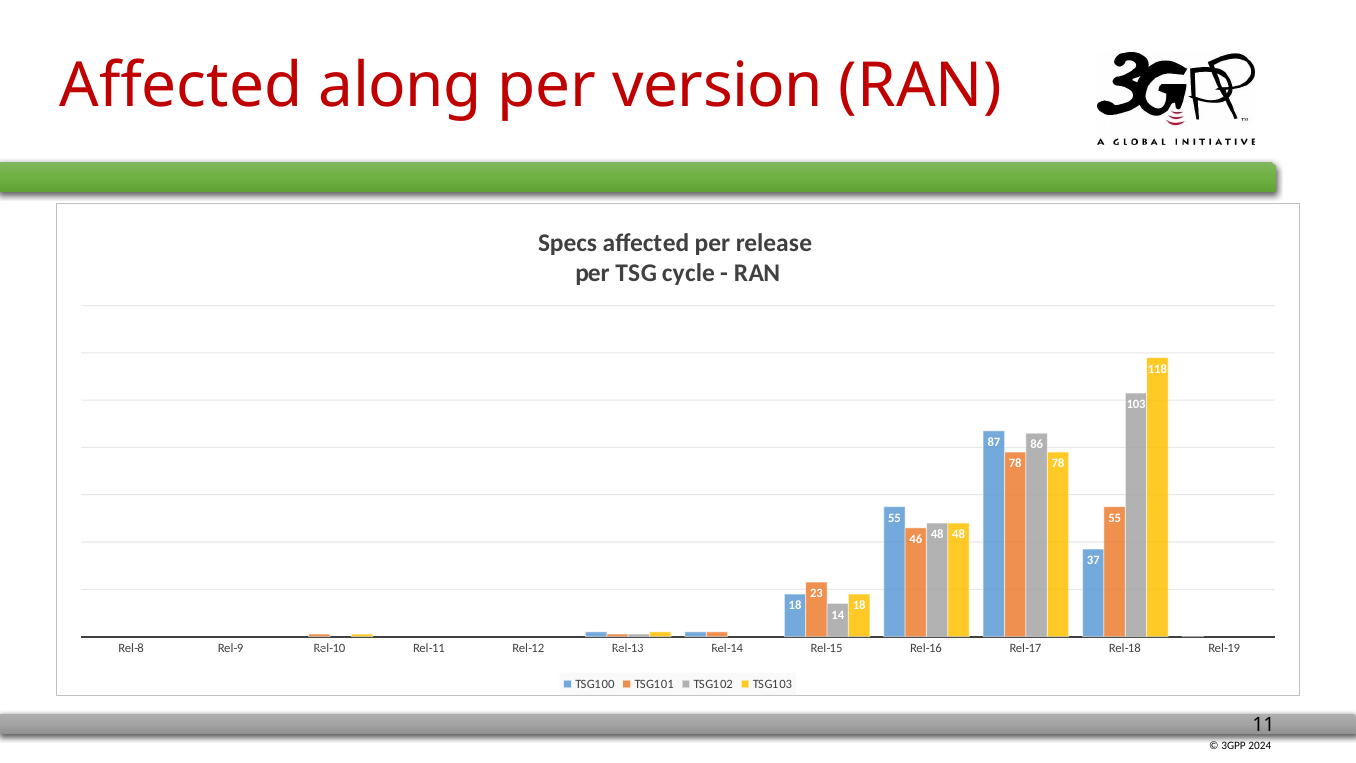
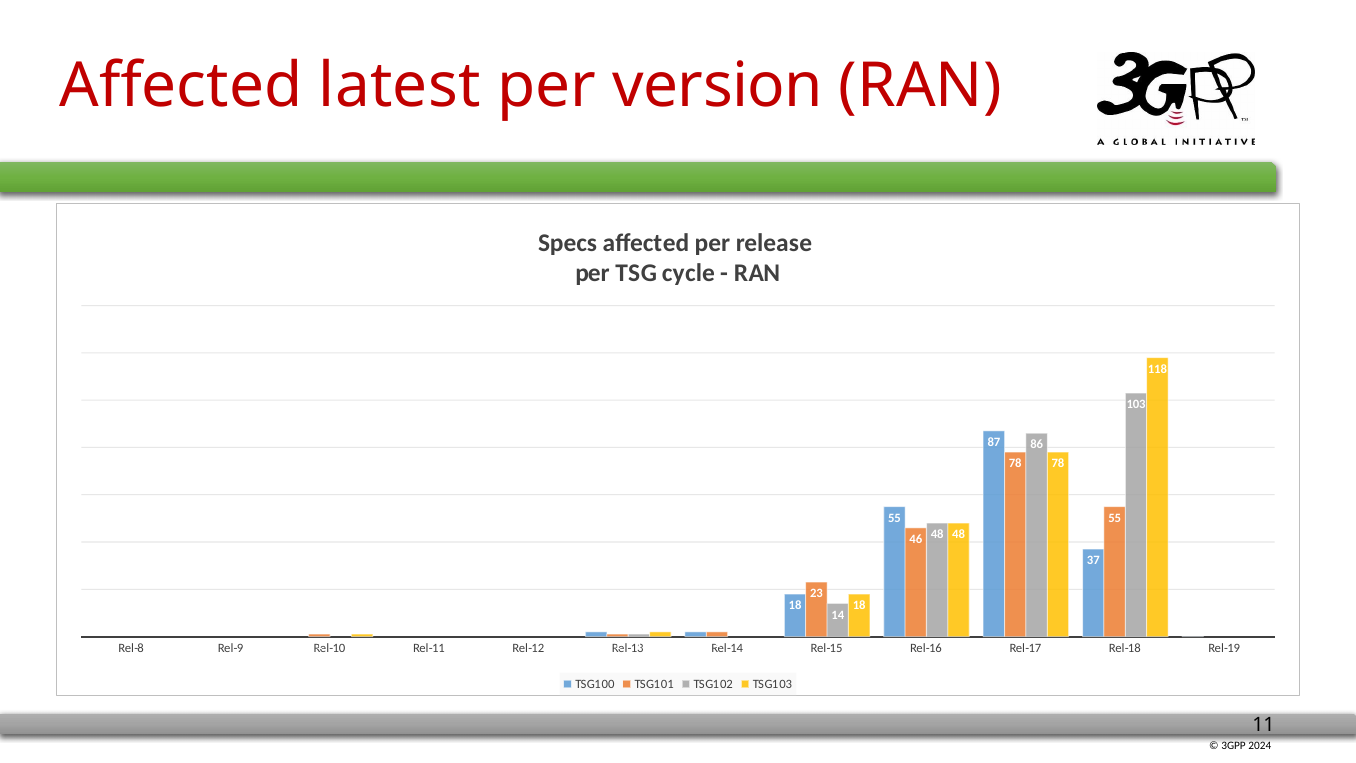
along: along -> latest
